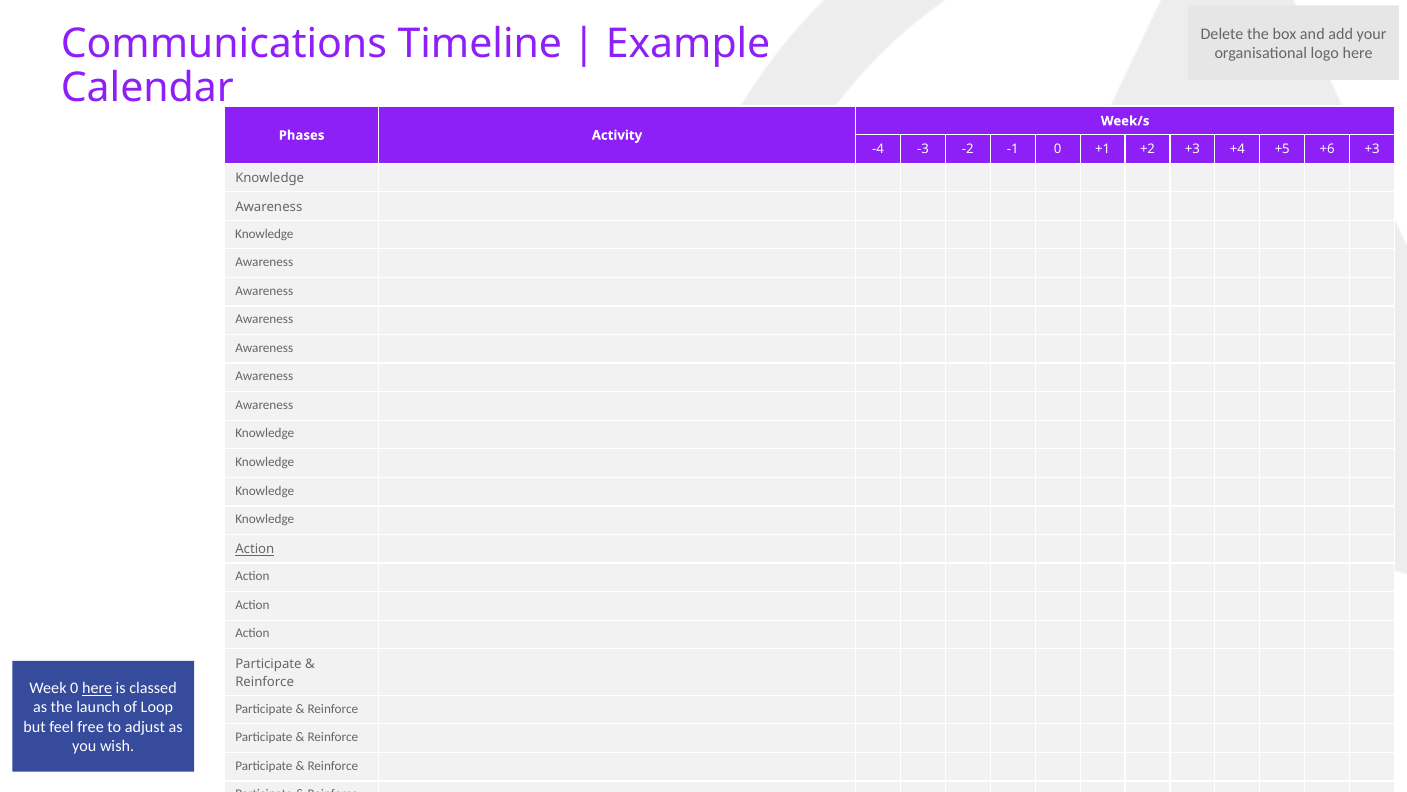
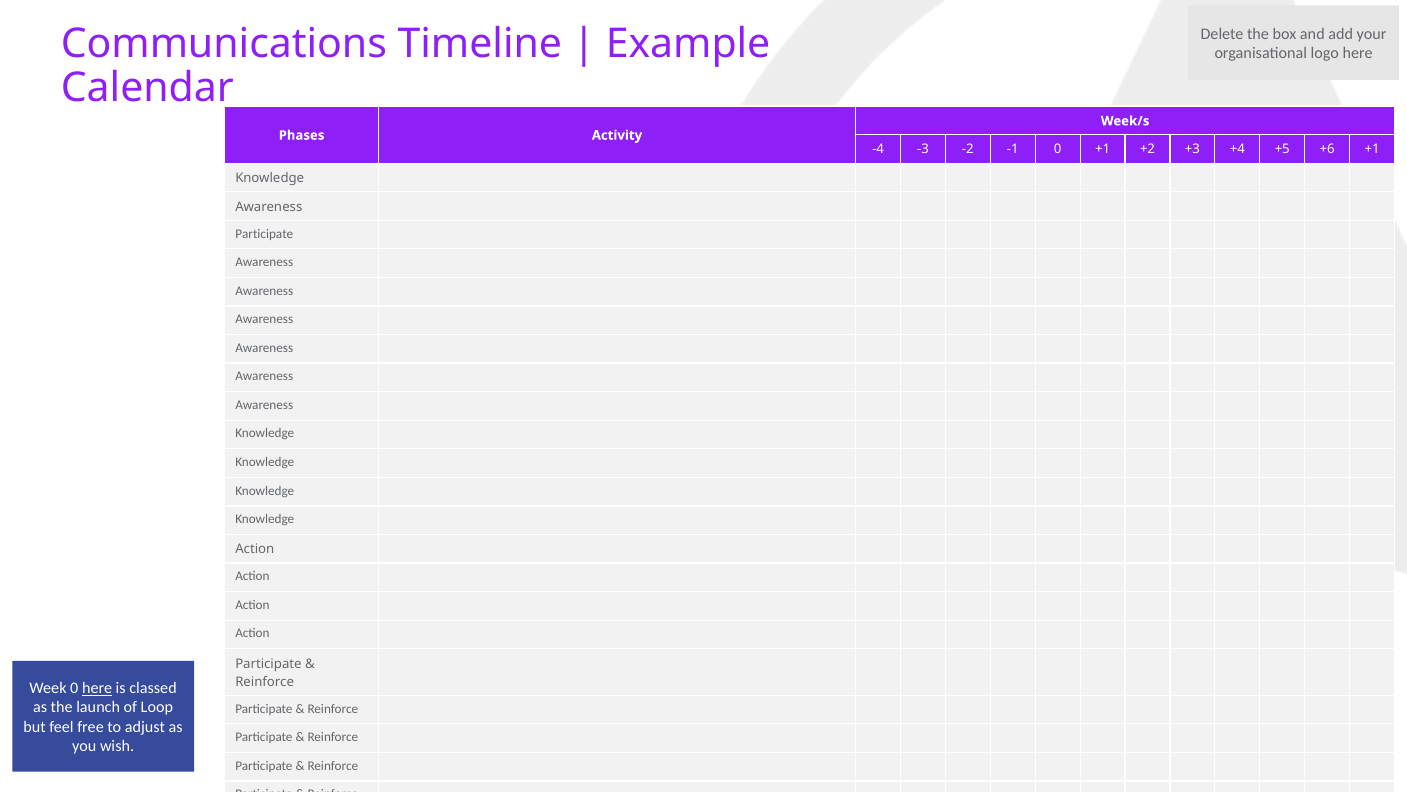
+6 +3: +3 -> +1
Knowledge at (264, 234): Knowledge -> Participate
Action at (255, 549) underline: present -> none
